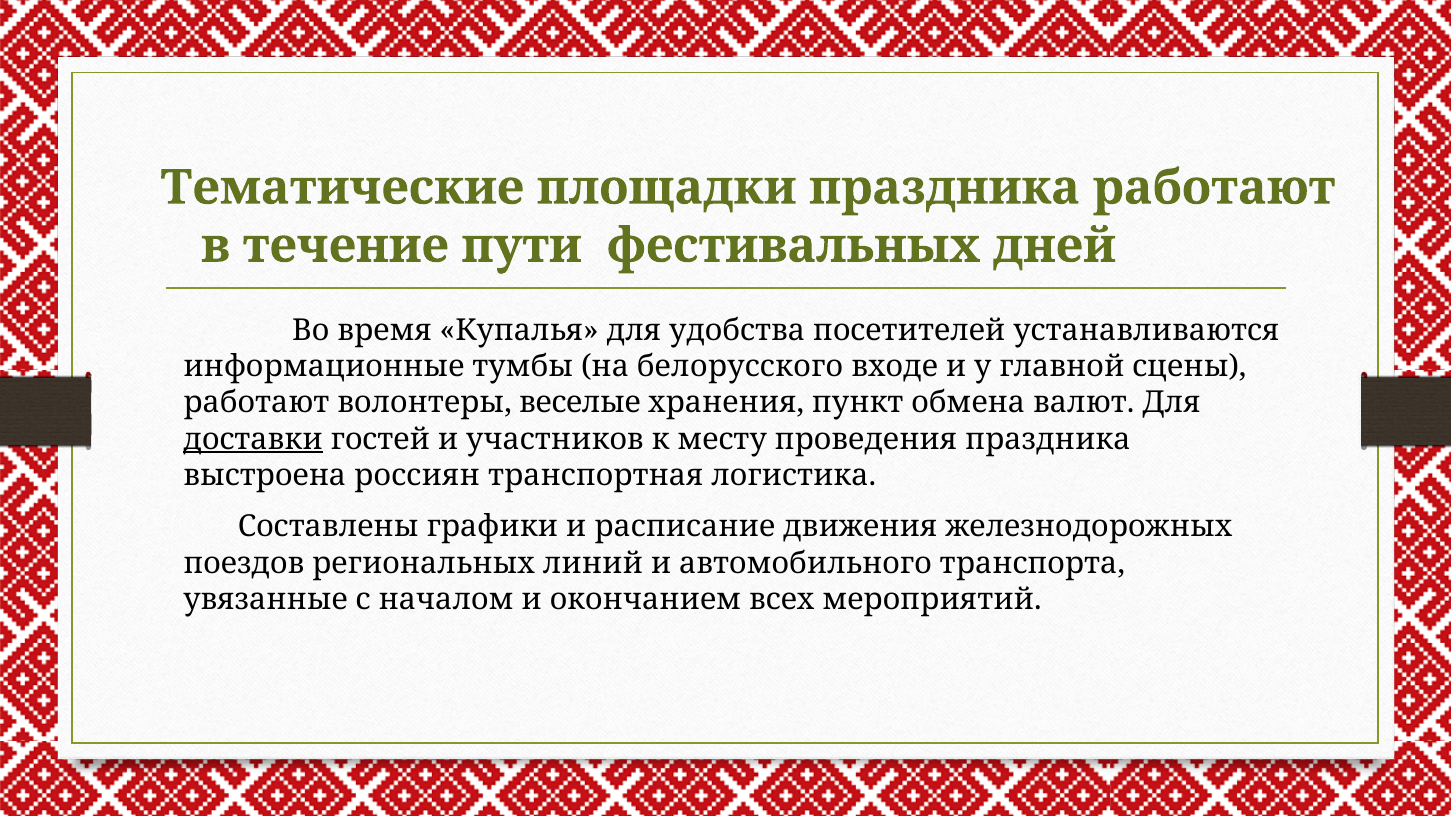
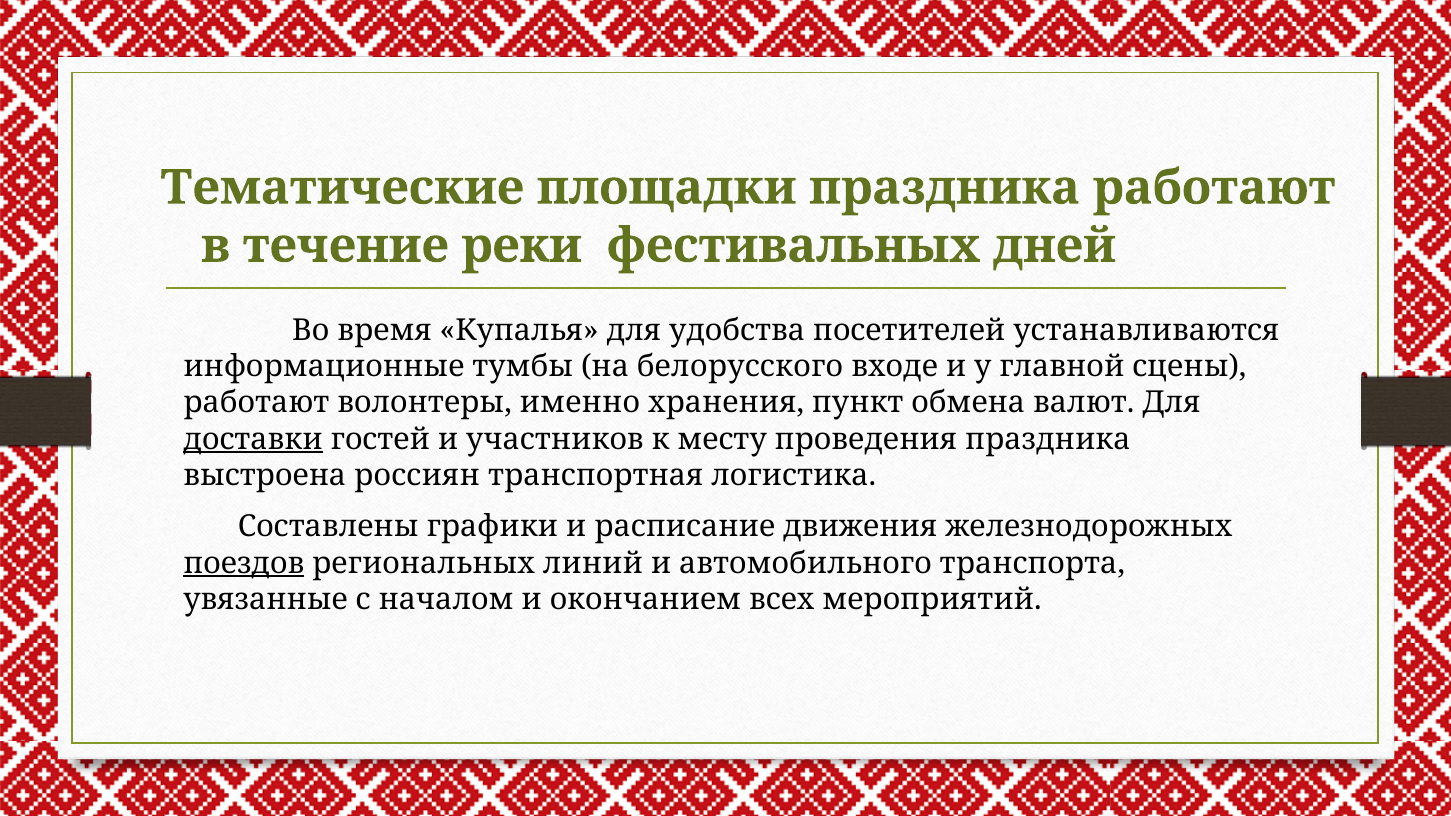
пути: пути -> реки
веселые: веселые -> именно
поездов underline: none -> present
